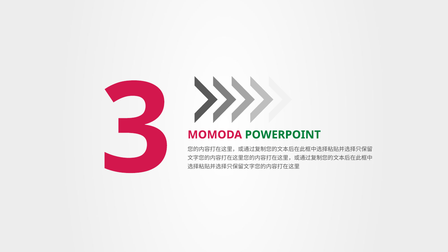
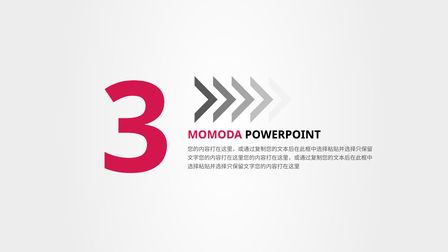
POWERPOINT colour: green -> black
